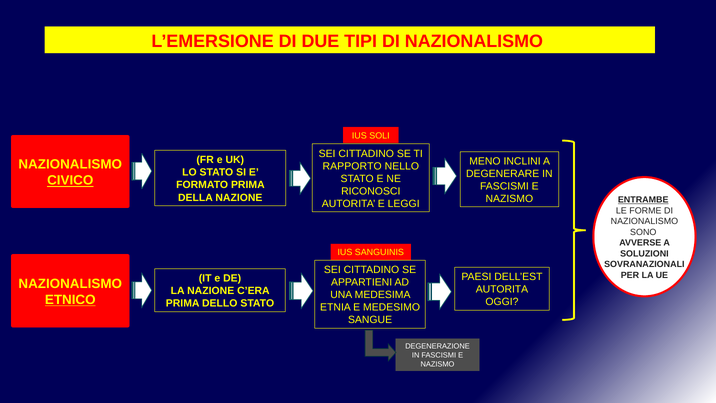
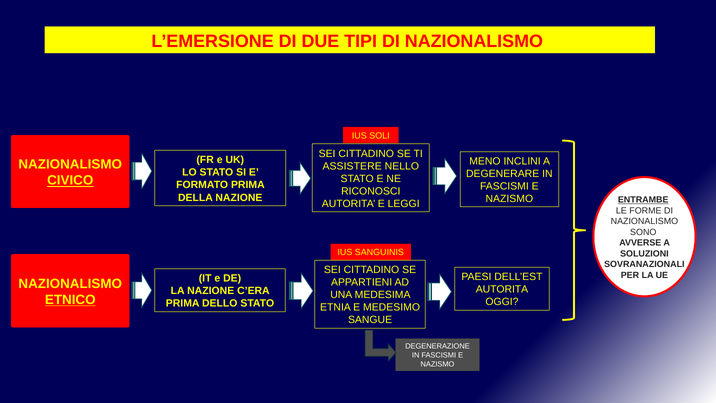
RAPPORTO: RAPPORTO -> ASSISTERE
